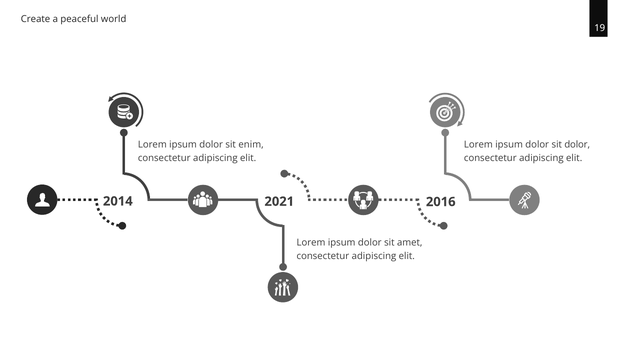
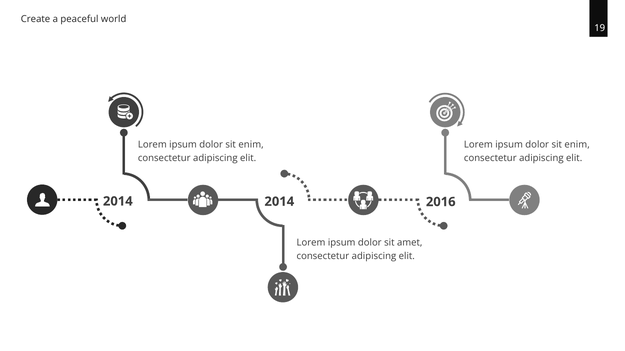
dolor at (577, 145): dolor -> enim
2021 at (279, 202): 2021 -> 2014
